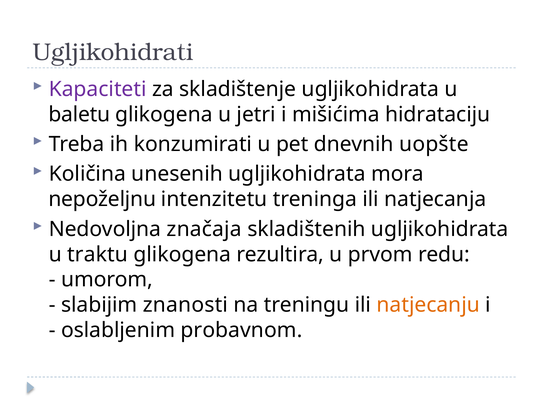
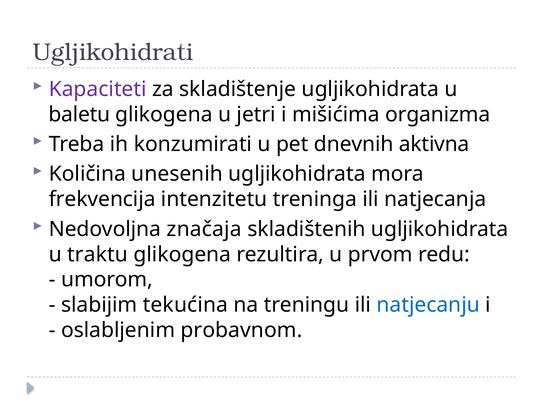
hidrataciju: hidrataciju -> organizma
uopšte: uopšte -> aktivna
nepoželjnu: nepoželjnu -> frekvencija
znanosti: znanosti -> tekućina
natjecanju colour: orange -> blue
